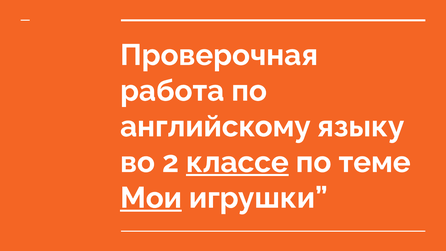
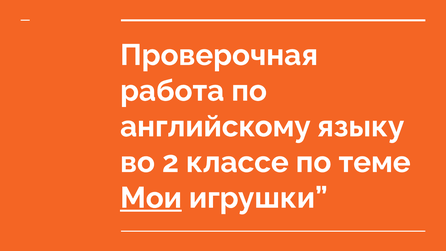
классе underline: present -> none
